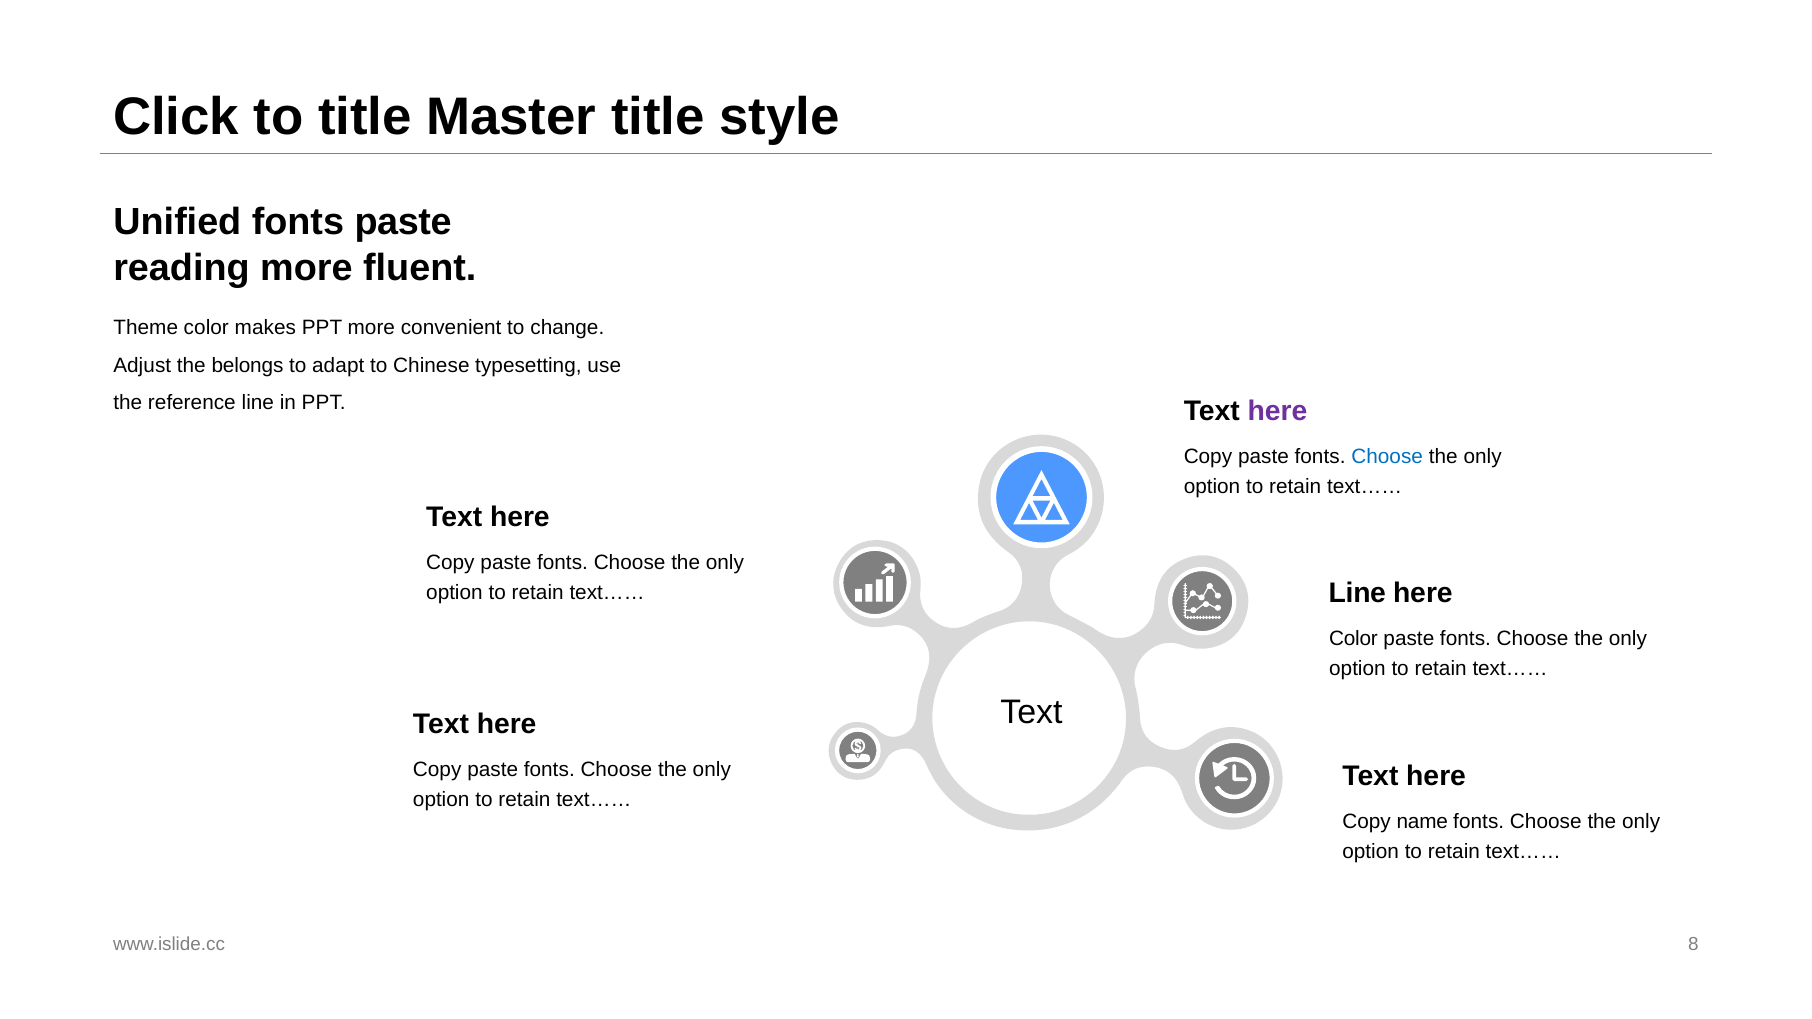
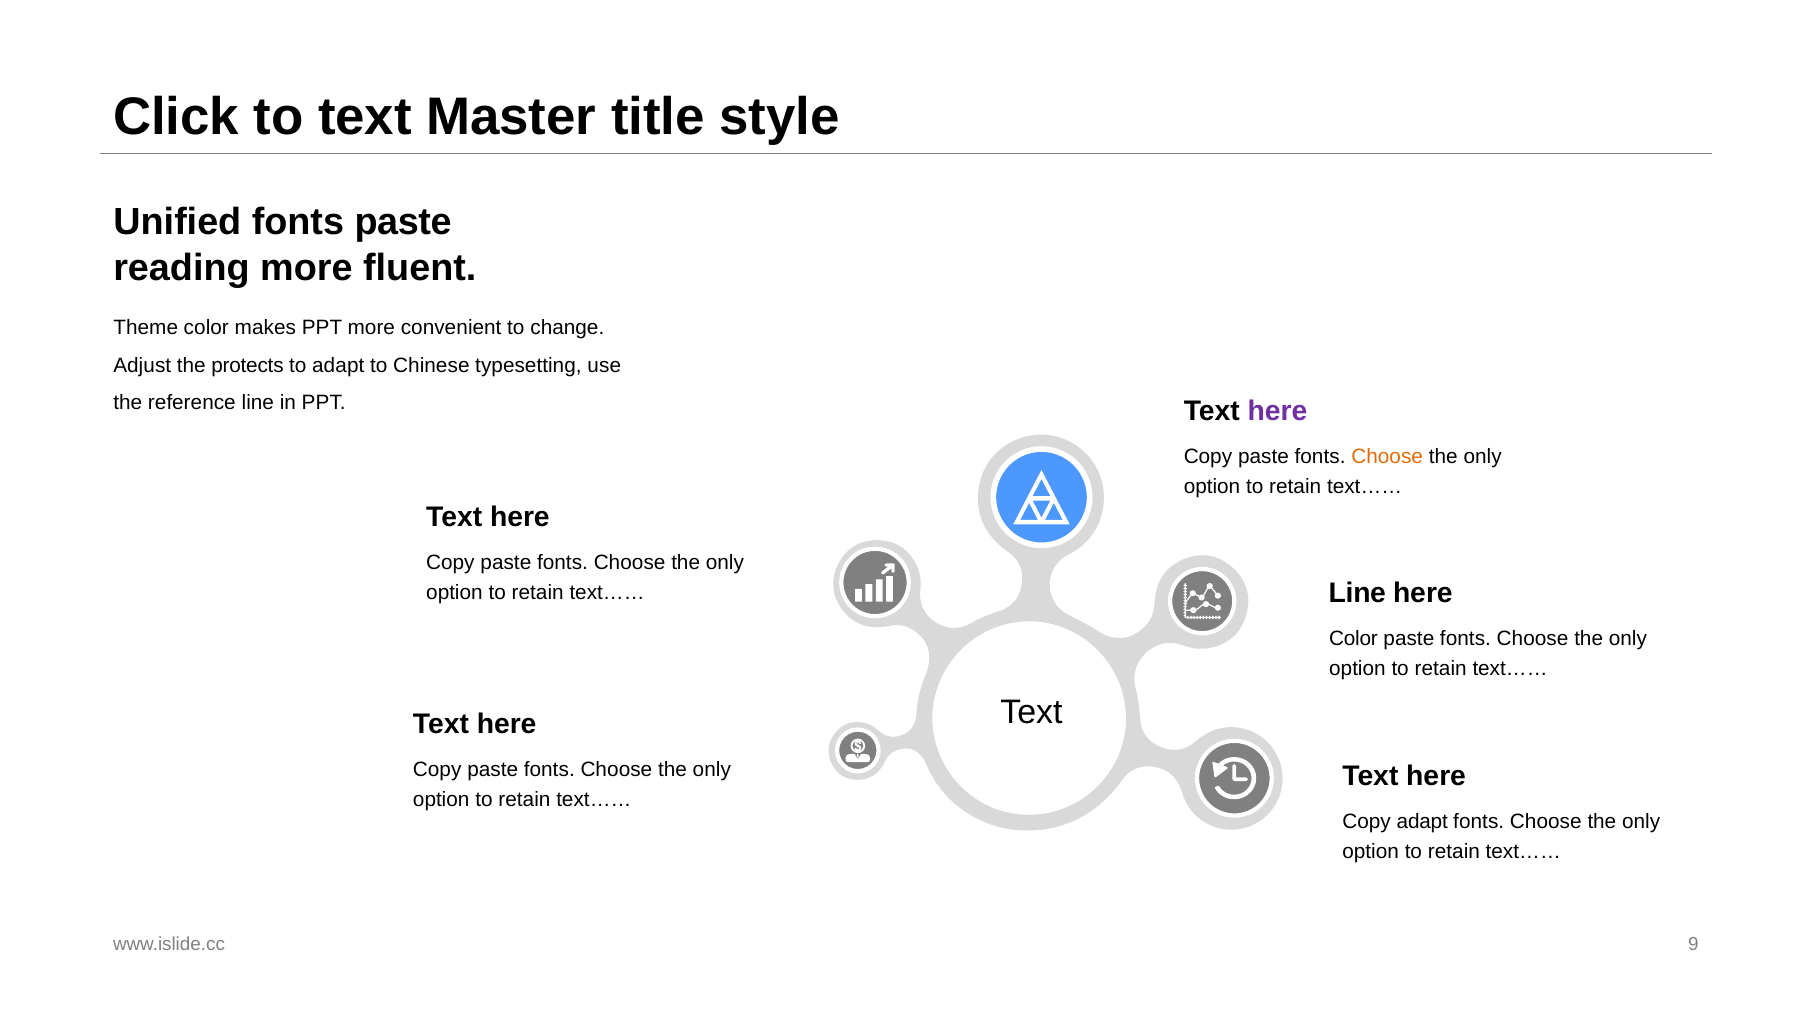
to title: title -> text
belongs: belongs -> protects
Choose at (1387, 456) colour: blue -> orange
Copy name: name -> adapt
8: 8 -> 9
